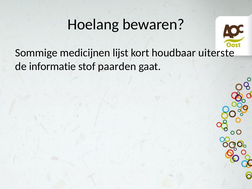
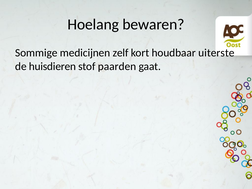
lijst: lijst -> zelf
informatie: informatie -> huisdieren
